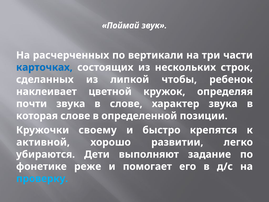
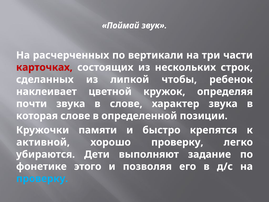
карточках colour: blue -> red
своему: своему -> памяти
хорошо развитии: развитии -> проверку
реже: реже -> этого
помогает: помогает -> позволяя
